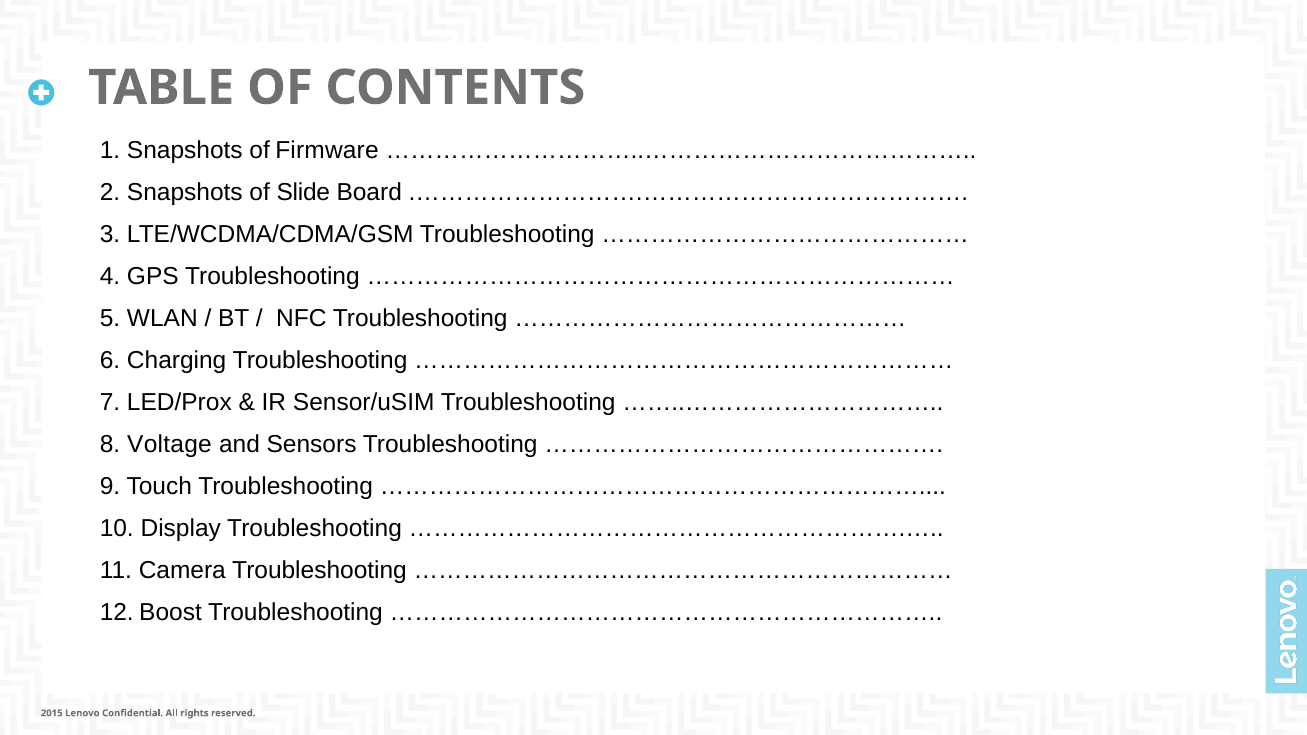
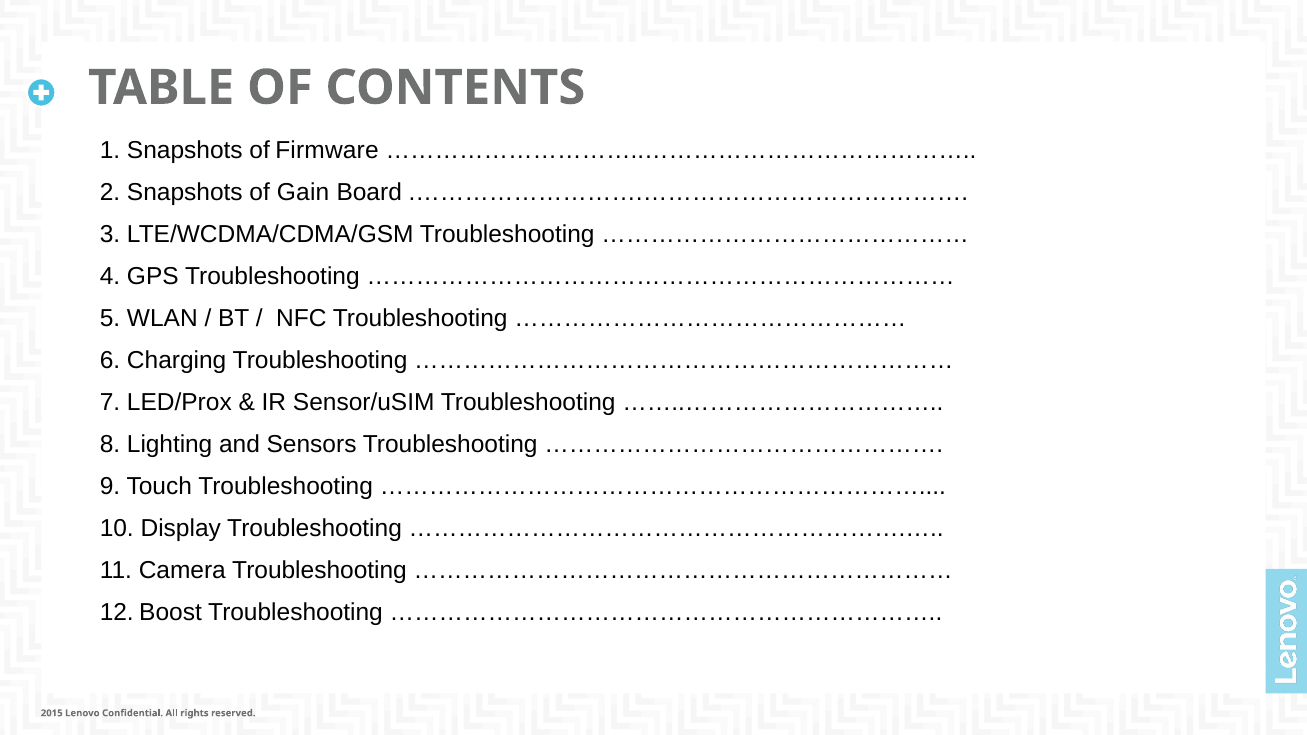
Slide: Slide -> Gain
Voltage: Voltage -> Lighting
